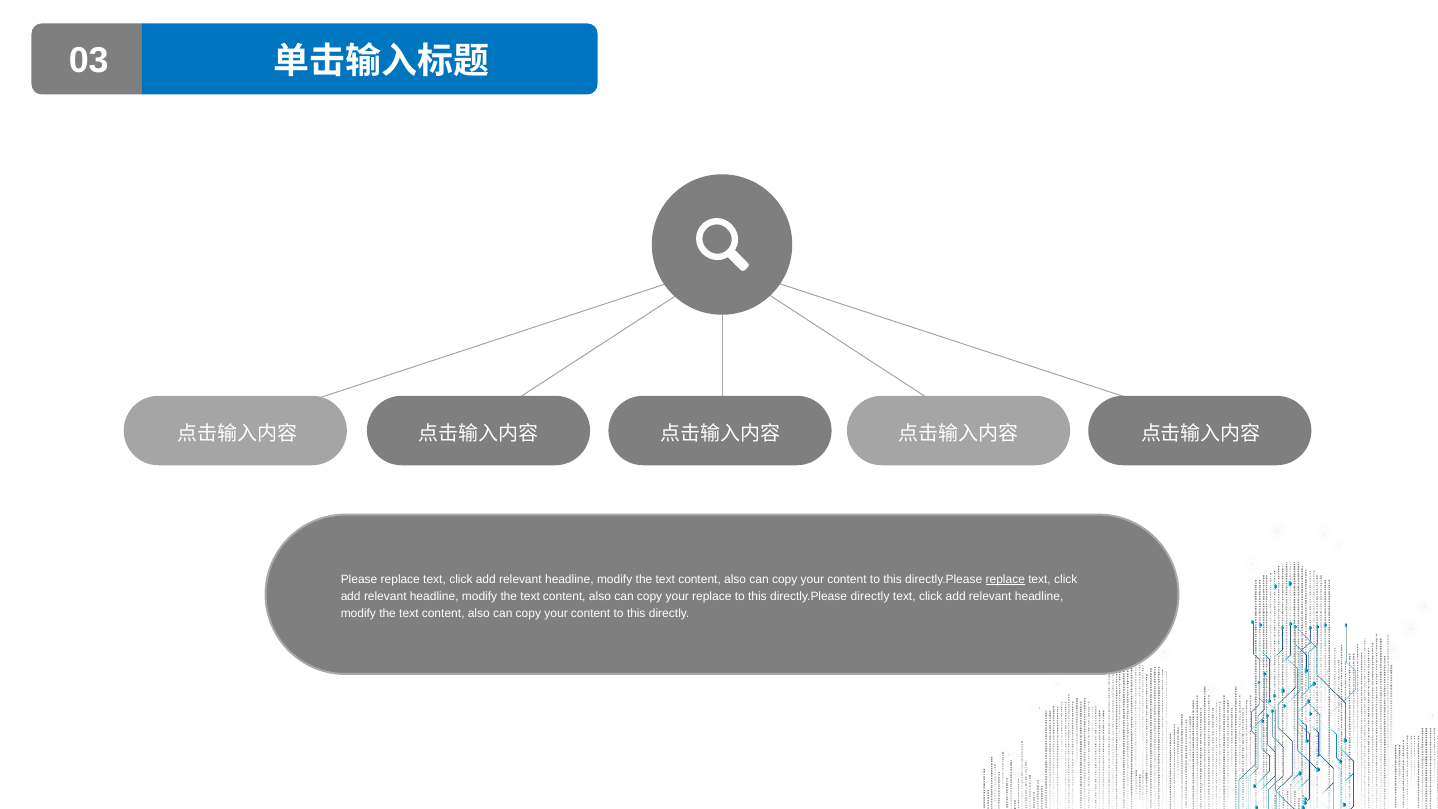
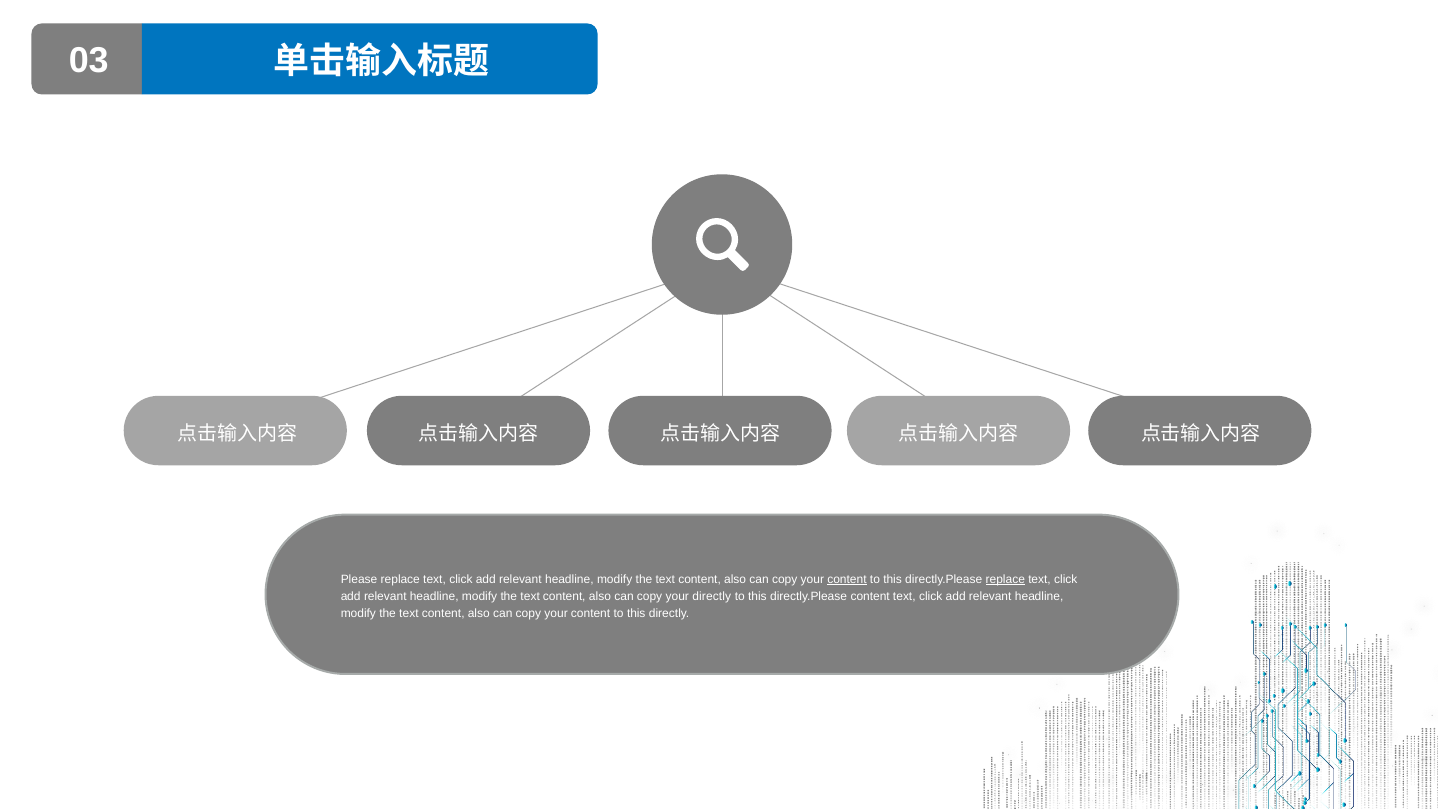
content at (847, 579) underline: none -> present
your replace: replace -> directly
directly.Please directly: directly -> content
